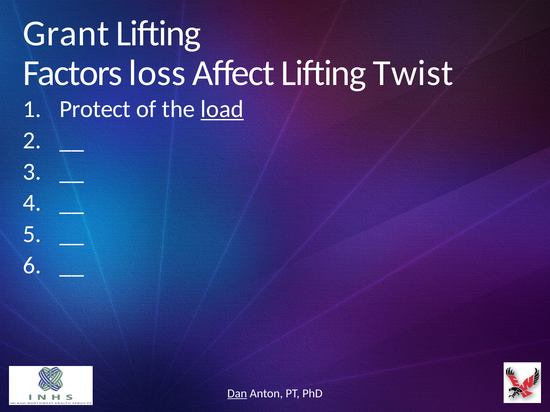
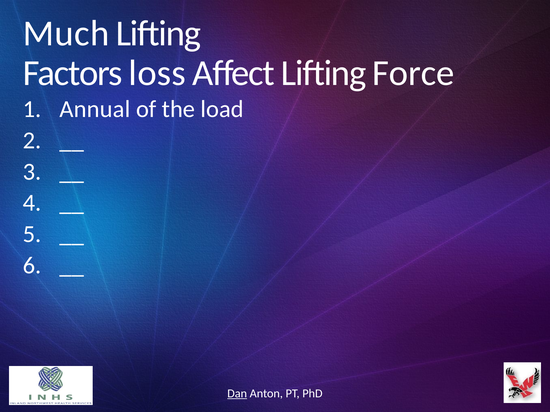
Grant: Grant -> Much
Twist: Twist -> Force
Protect: Protect -> Annual
load underline: present -> none
